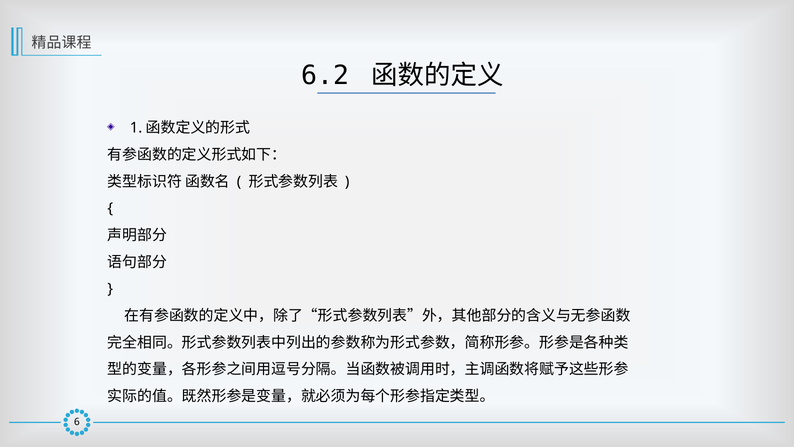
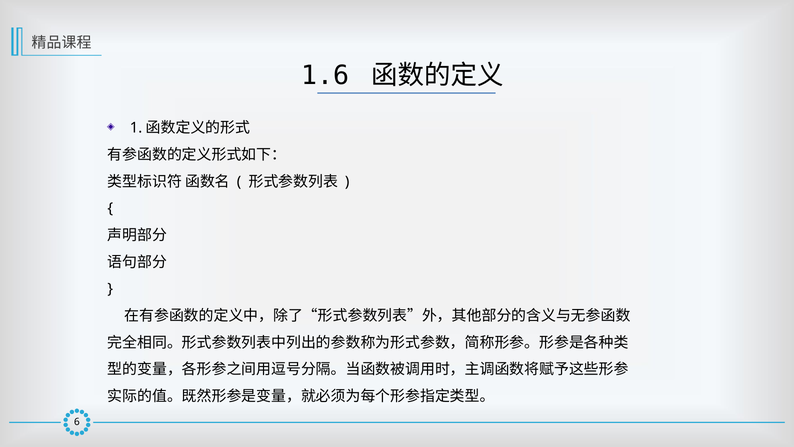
6.2: 6.2 -> 1.6
